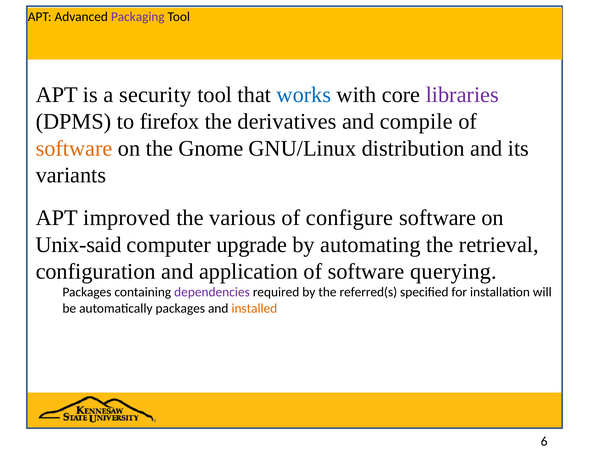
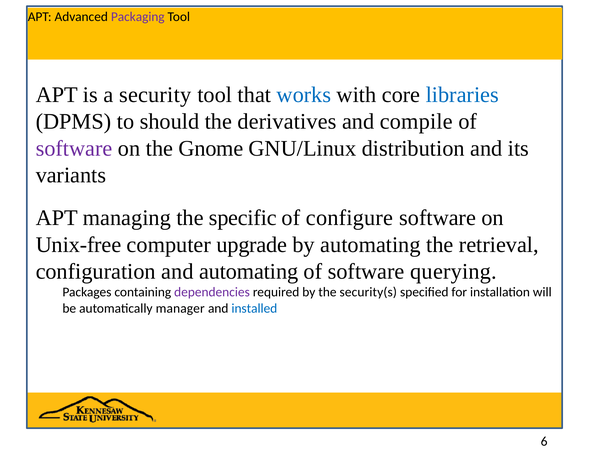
libraries colour: purple -> blue
firefox: firefox -> should
software at (74, 148) colour: orange -> purple
improved: improved -> managing
various: various -> specific
Unix-said: Unix-said -> Unix-free
and application: application -> automating
referred(s: referred(s -> security(s
automatically packages: packages -> manager
installed colour: orange -> blue
